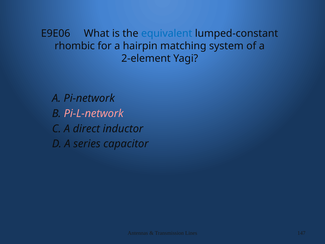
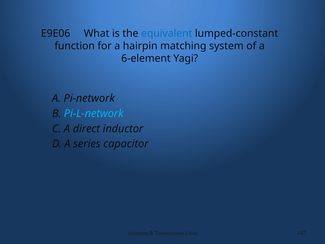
rhombic: rhombic -> function
2-element: 2-element -> 6-element
Pi-L-network colour: pink -> light blue
